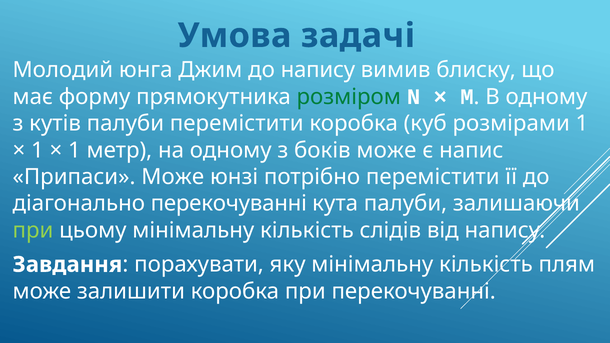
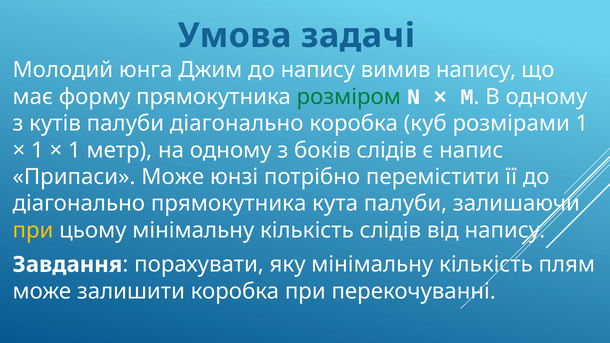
вимив блиску: блиску -> напису
палуби перемістити: перемістити -> діагонально
боків може: може -> слідів
діагонально перекочуванні: перекочуванні -> прямокутника
при at (33, 230) colour: light green -> yellow
